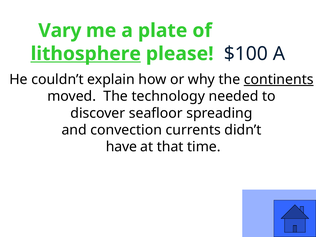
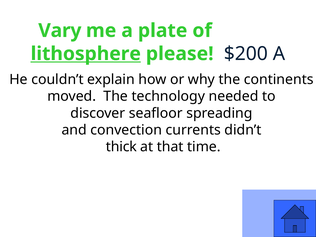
$100: $100 -> $200
continents underline: present -> none
have: have -> thick
